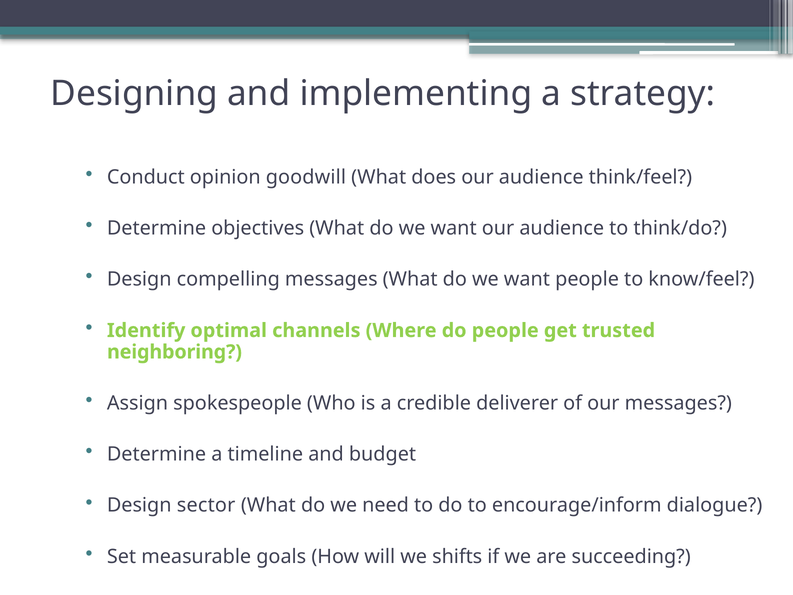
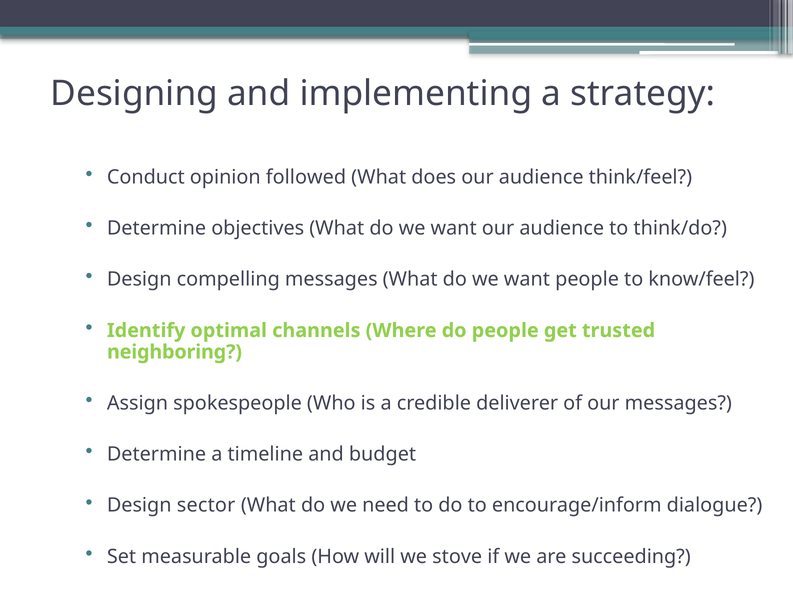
goodwill: goodwill -> followed
shifts: shifts -> stove
